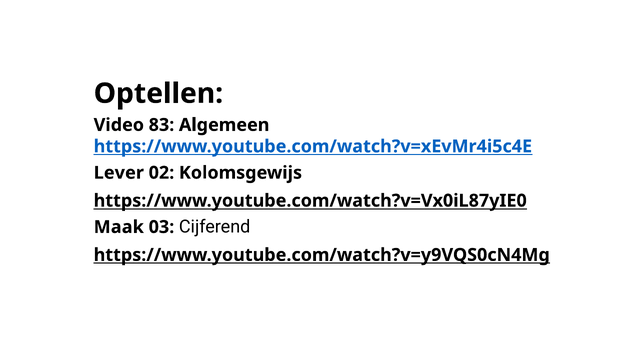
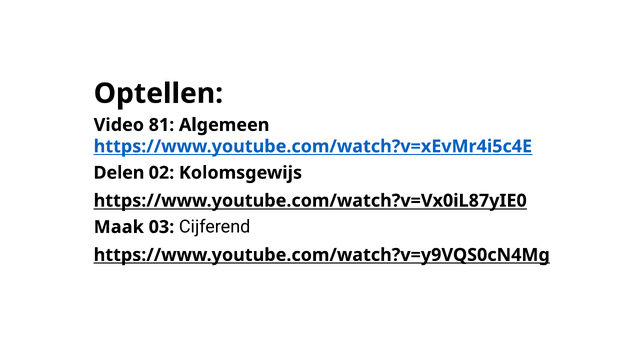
83: 83 -> 81
Lever: Lever -> Delen
